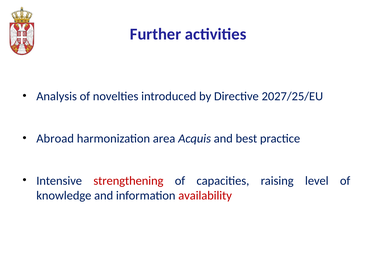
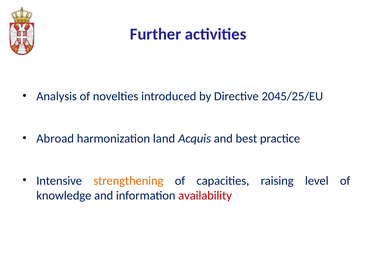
2027/25/EU: 2027/25/EU -> 2045/25/EU
area: area -> land
strengthening colour: red -> orange
